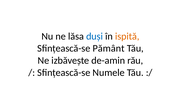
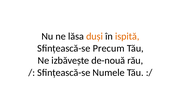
duși colour: blue -> orange
Pământ: Pământ -> Precum
de-amin: de-amin -> de-nouă
